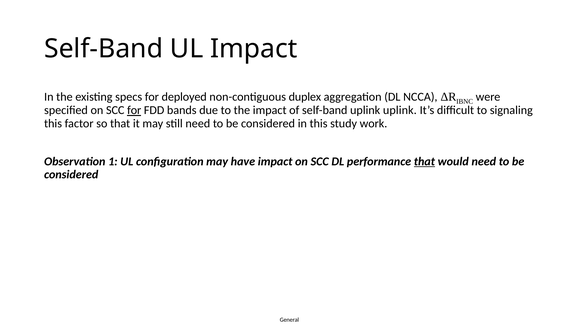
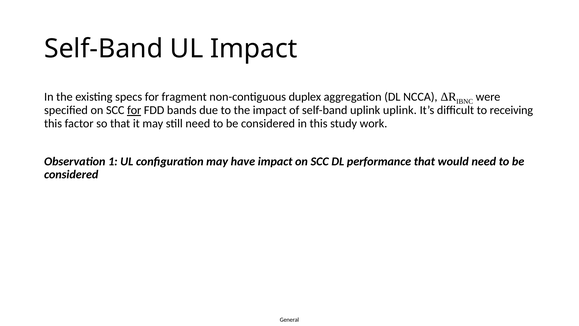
deployed: deployed -> fragment
signaling: signaling -> receiving
that at (424, 161) underline: present -> none
